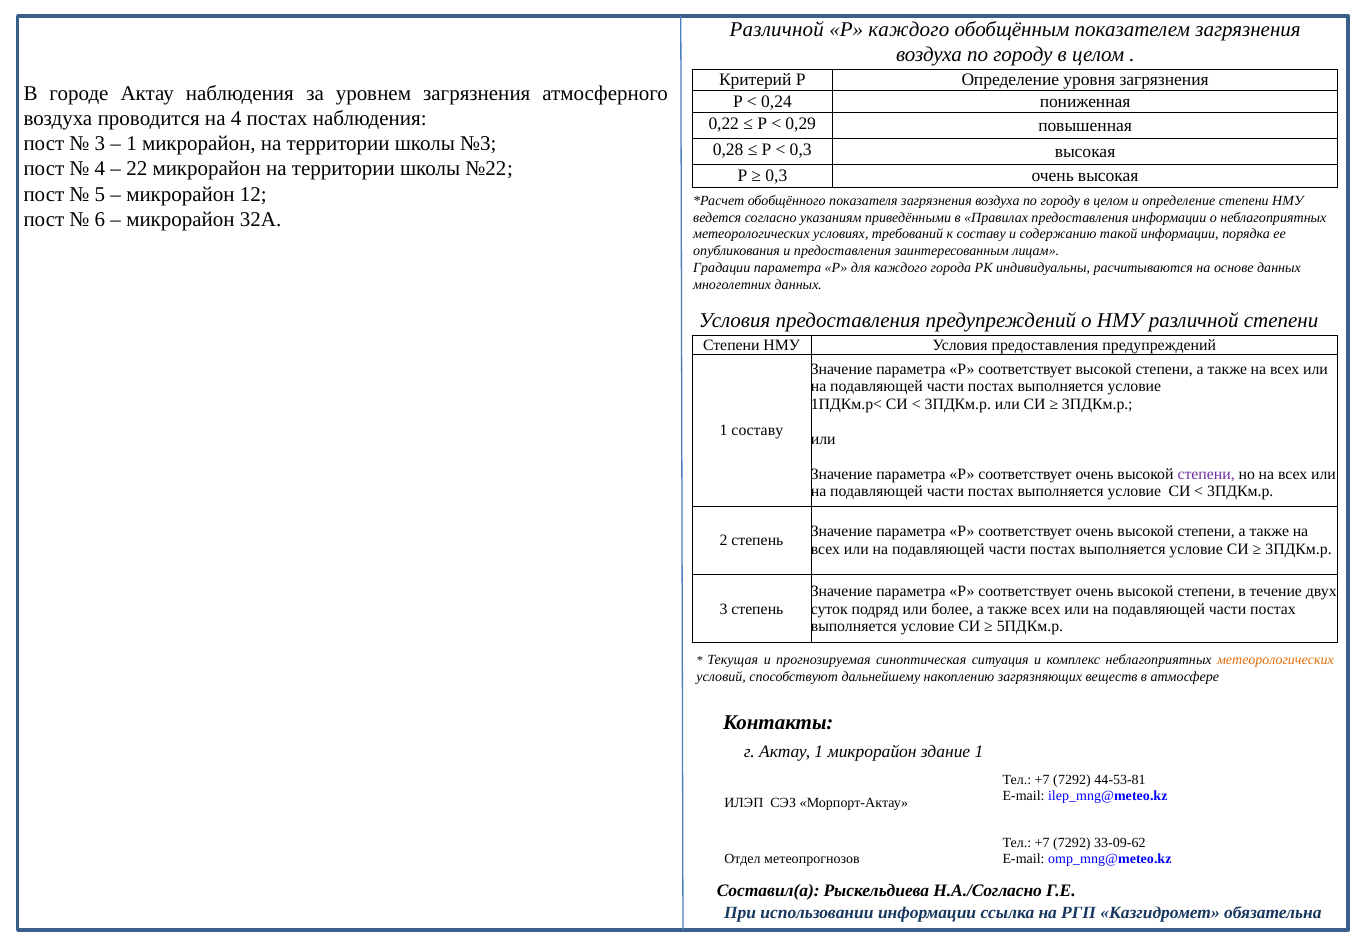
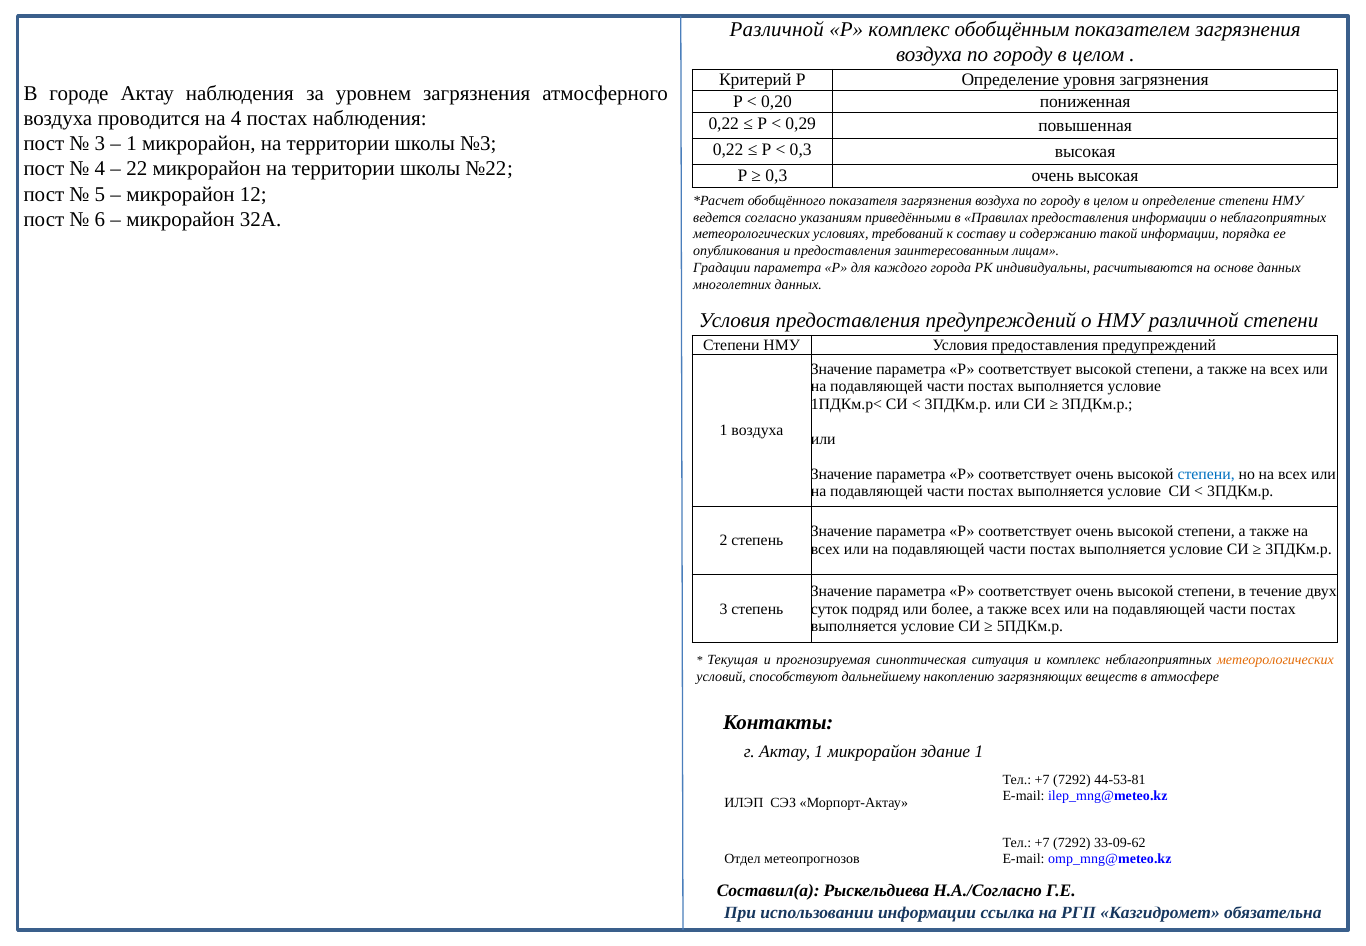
Р каждого: каждого -> комплекс
0,24: 0,24 -> 0,20
0,28 at (728, 150): 0,28 -> 0,22
1 составу: составу -> воздуха
степени at (1206, 474) colour: purple -> blue
